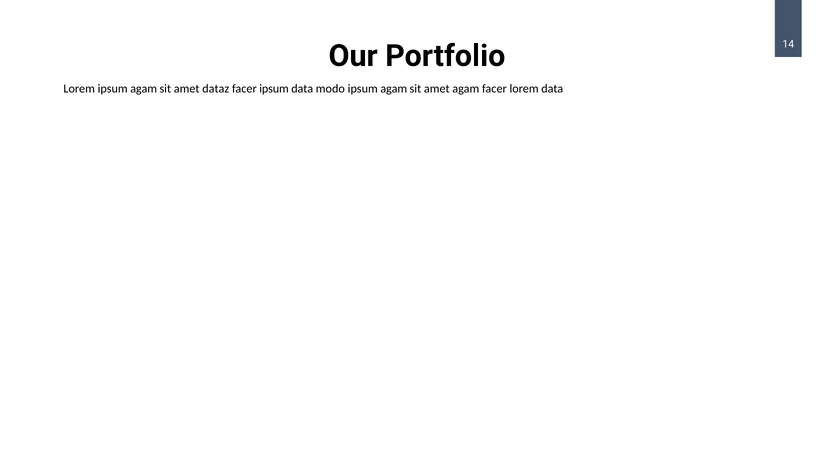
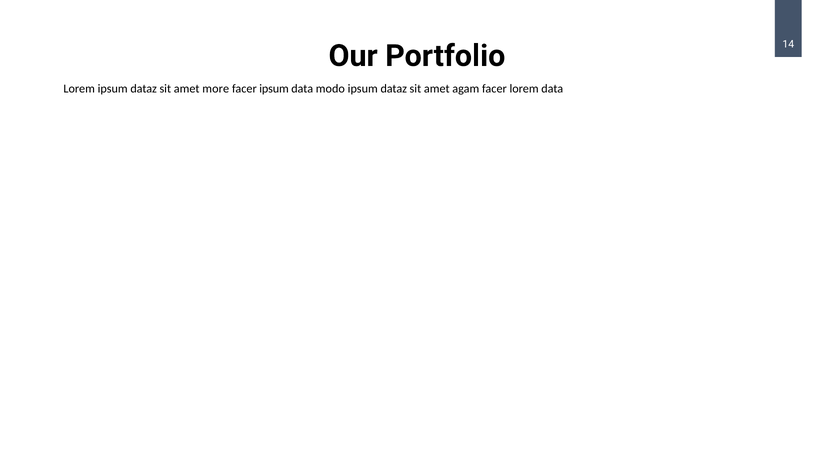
Lorem ipsum agam: agam -> dataz
dataz: dataz -> more
agam at (394, 89): agam -> dataz
